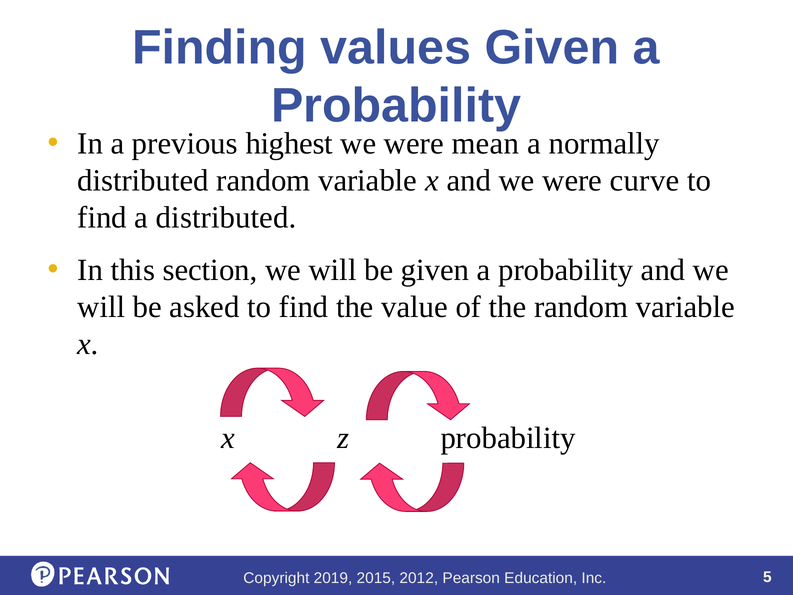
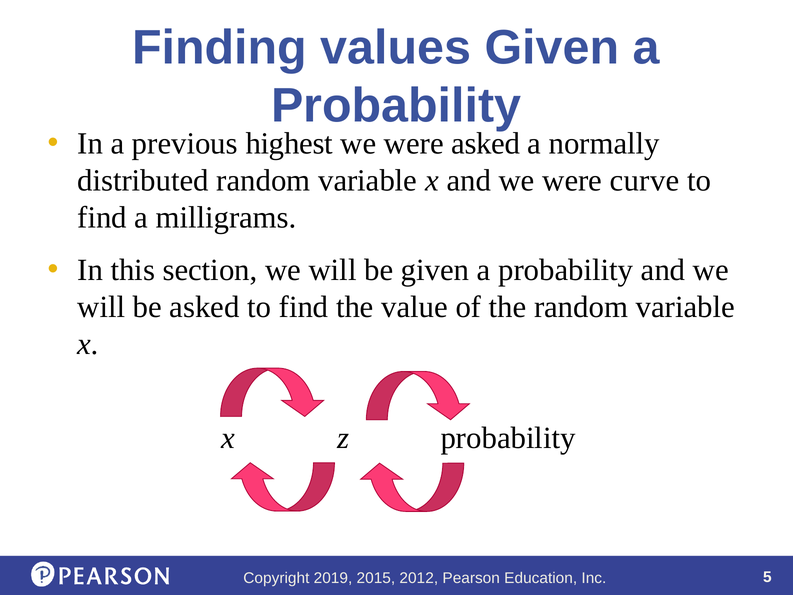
were mean: mean -> asked
a distributed: distributed -> milligrams
